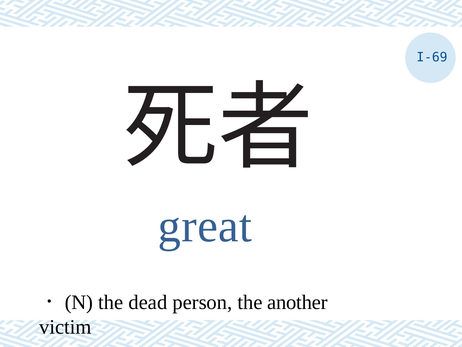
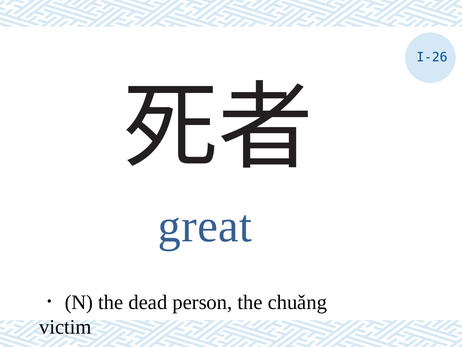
I-69: I-69 -> I-26
another: another -> chuǎng
